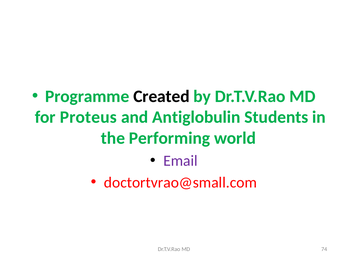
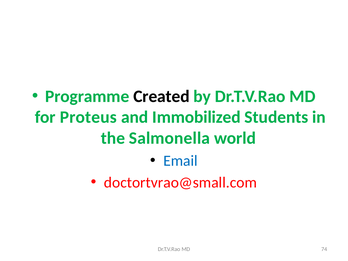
Antiglobulin: Antiglobulin -> Immobilized
Performing: Performing -> Salmonella
Email colour: purple -> blue
